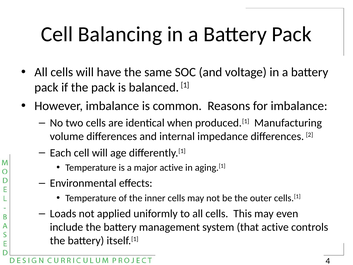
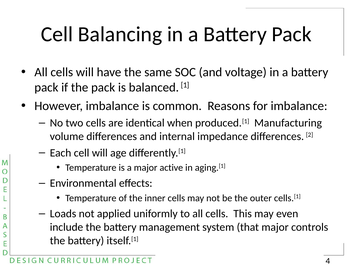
that active: active -> major
